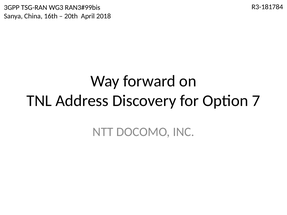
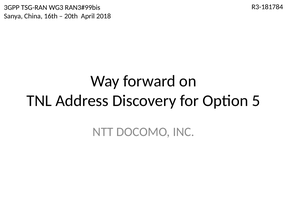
7: 7 -> 5
